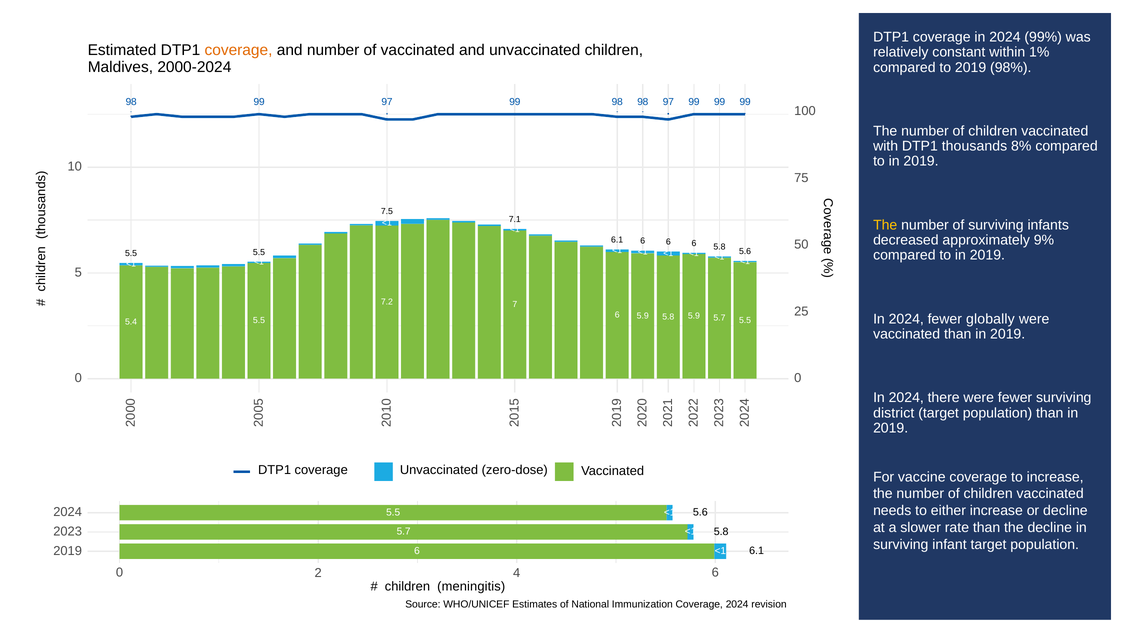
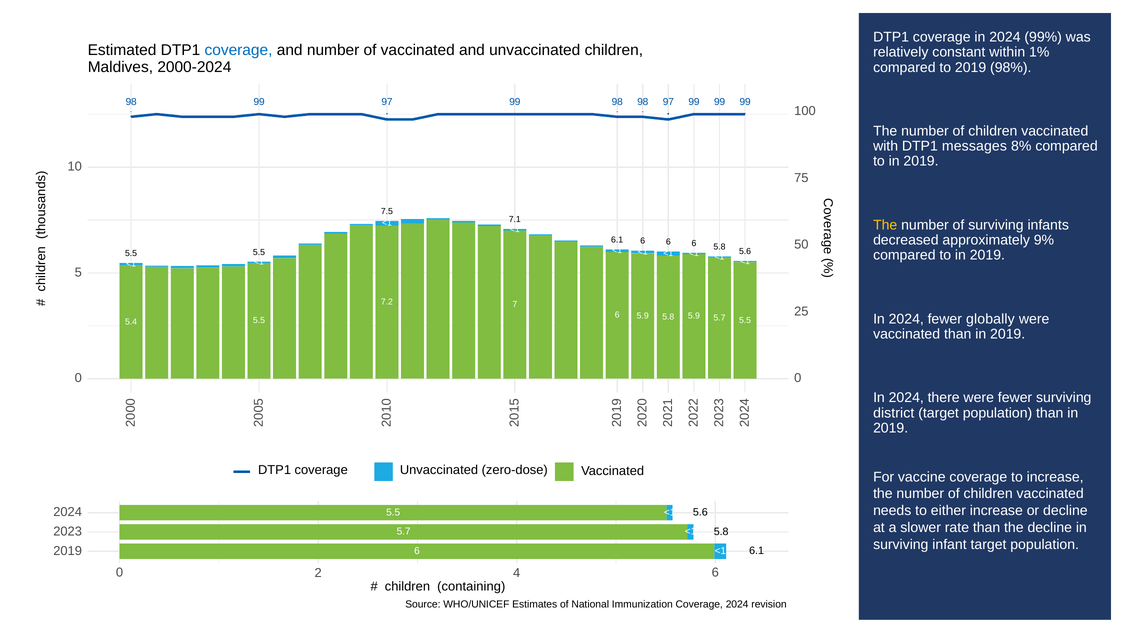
coverage at (239, 50) colour: orange -> blue
thousands: thousands -> messages
meningitis: meningitis -> containing
